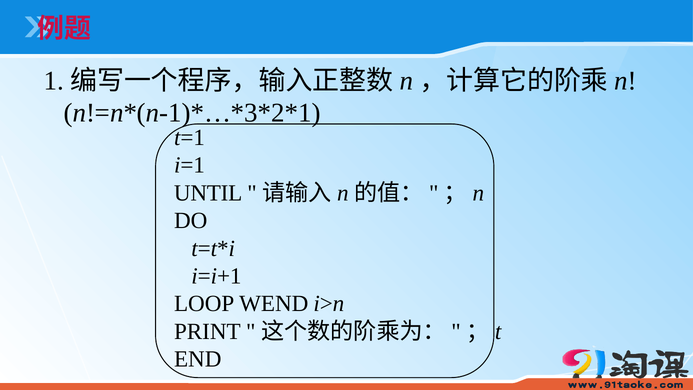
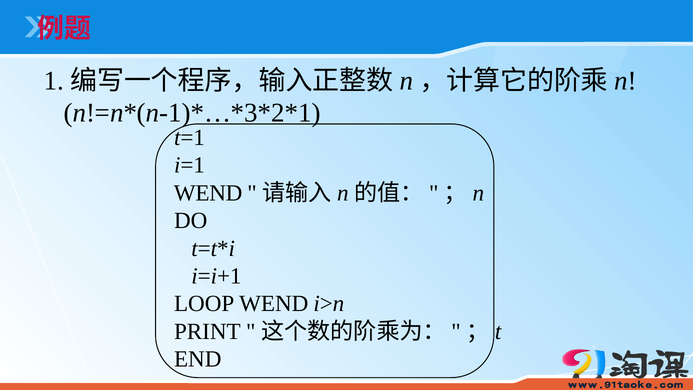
UNTIL at (208, 193): UNTIL -> WEND
